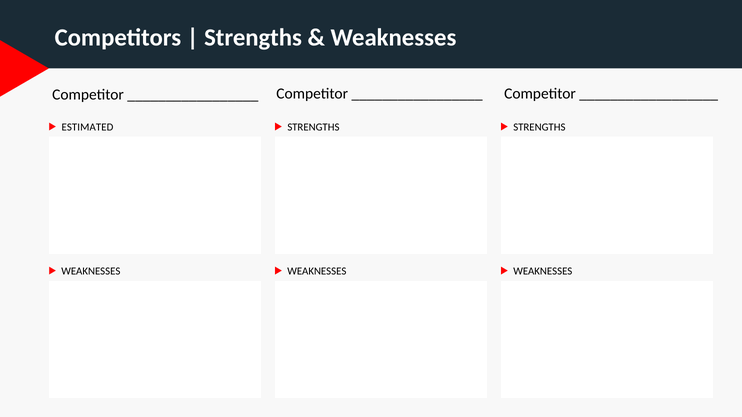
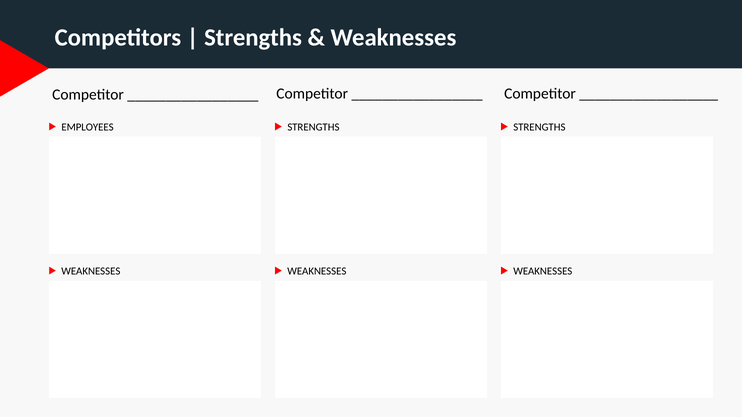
ESTIMATED: ESTIMATED -> EMPLOYEES
